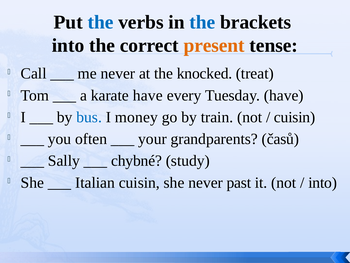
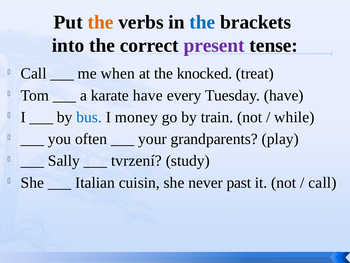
the at (100, 22) colour: blue -> orange
present colour: orange -> purple
me never: never -> when
cuisin at (295, 117): cuisin -> while
časů: časů -> play
chybné: chybné -> tvrzení
into at (323, 182): into -> call
